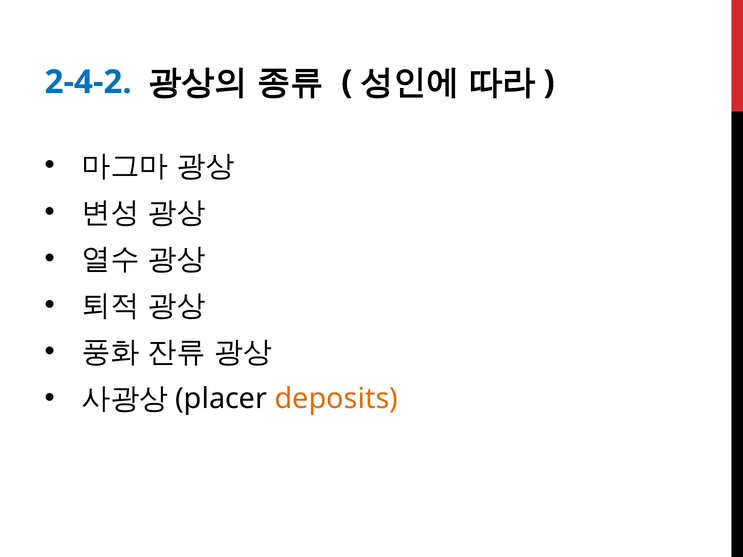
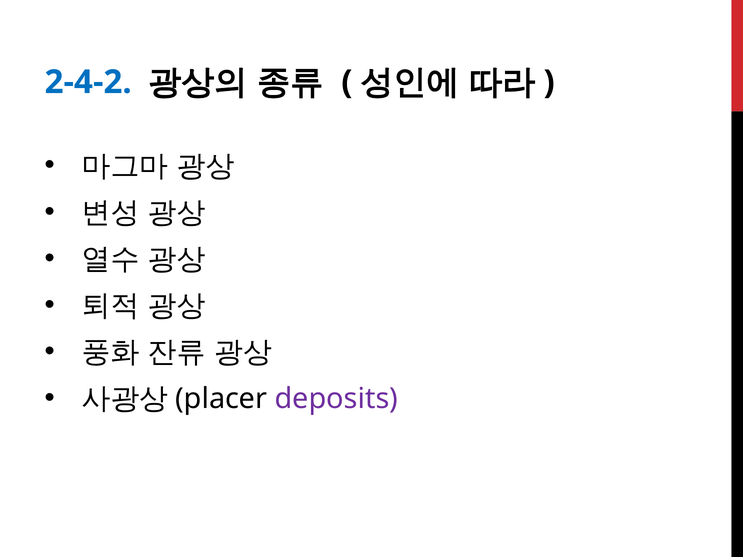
deposits colour: orange -> purple
